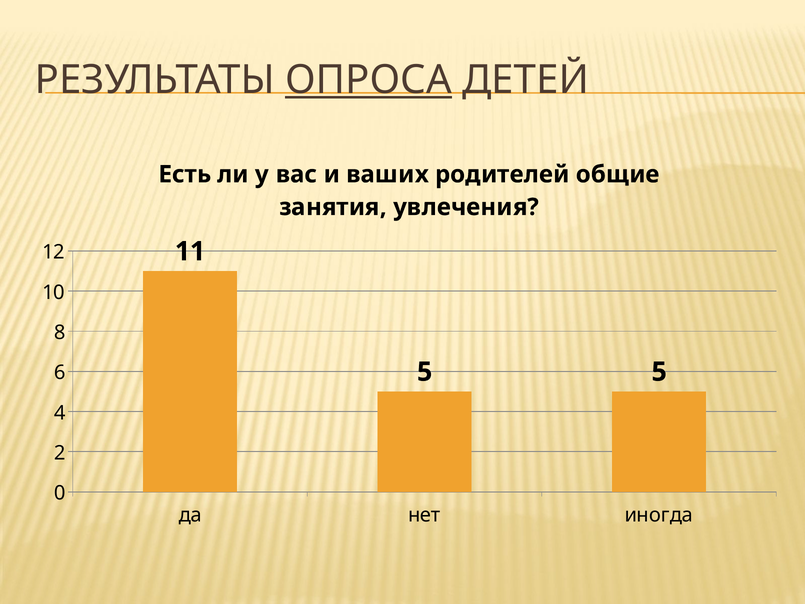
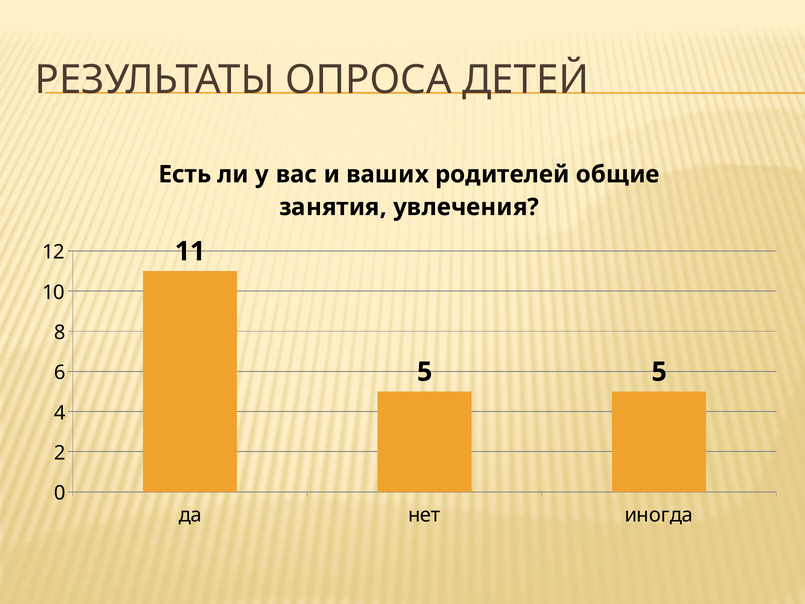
ОПРОСА underline: present -> none
